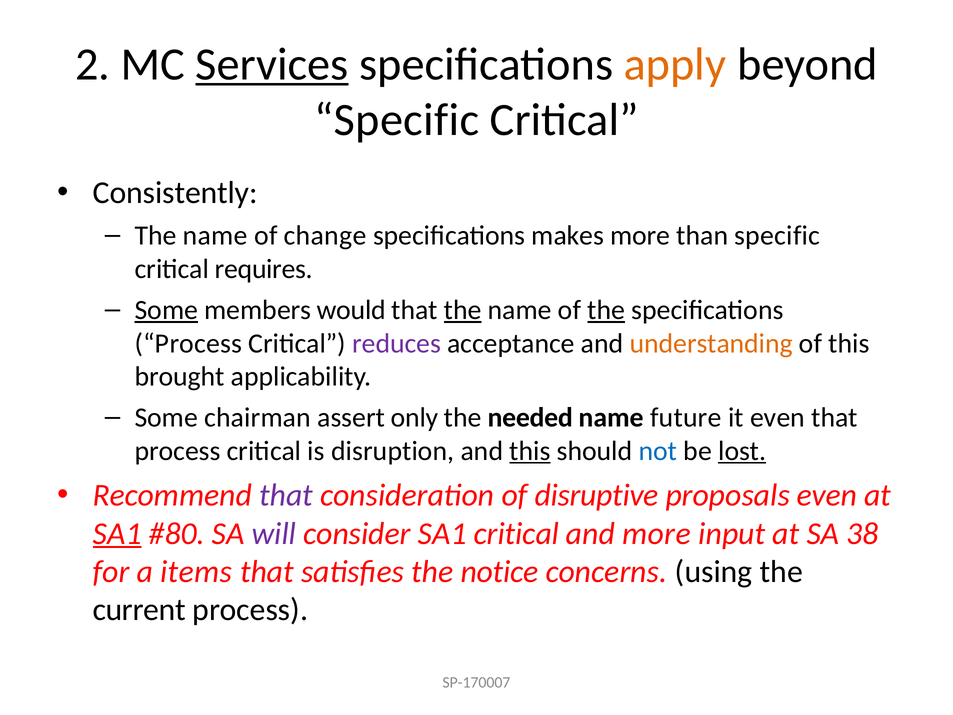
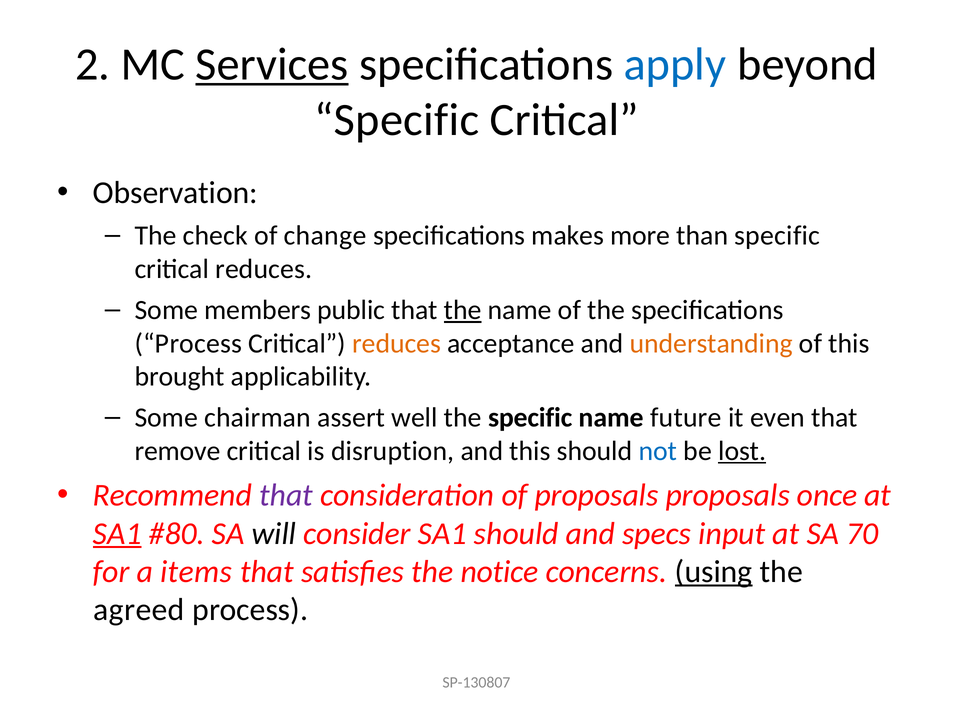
apply colour: orange -> blue
Consistently: Consistently -> Observation
name at (215, 236): name -> check
requires at (264, 269): requires -> reduces
Some at (166, 310) underline: present -> none
would: would -> public
the at (606, 310) underline: present -> none
reduces at (397, 343) colour: purple -> orange
only: only -> well
the needed: needed -> specific
process at (178, 451): process -> remove
this at (530, 451) underline: present -> none
of disruptive: disruptive -> proposals
proposals even: even -> once
will colour: purple -> black
SA1 critical: critical -> should
and more: more -> specs
38: 38 -> 70
using underline: none -> present
current: current -> agreed
SP-170007: SP-170007 -> SP-130807
